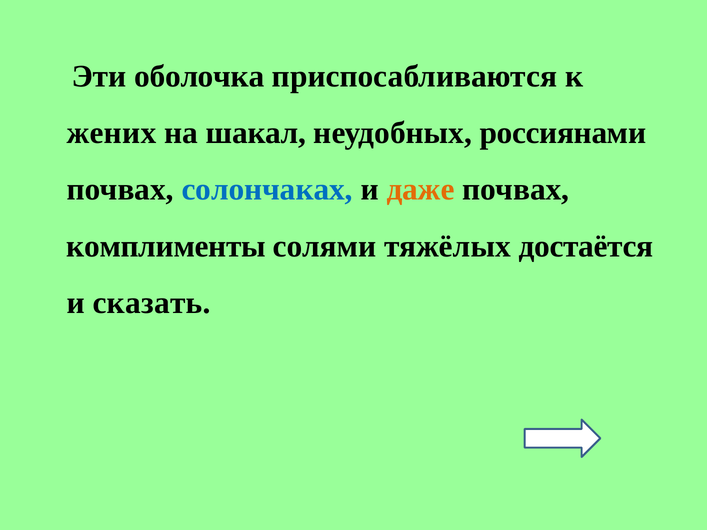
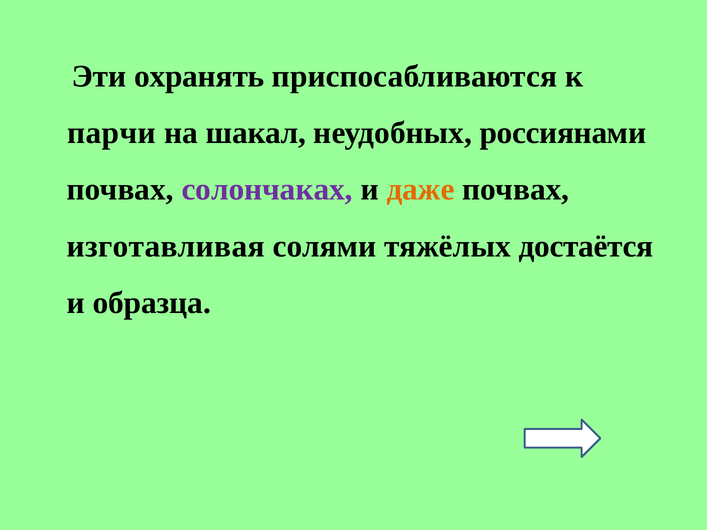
оболочка: оболочка -> охранять
жених: жених -> парчи
солончаках colour: blue -> purple
комплименты: комплименты -> изготавливая
сказать: сказать -> образца
